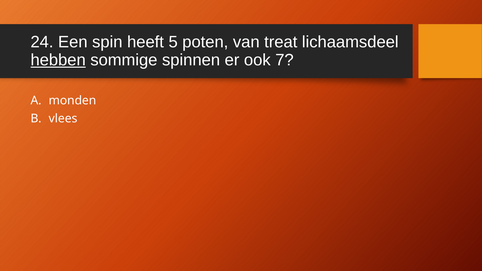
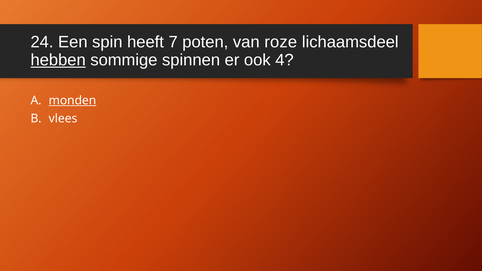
5: 5 -> 7
treat: treat -> roze
7: 7 -> 4
monden underline: none -> present
